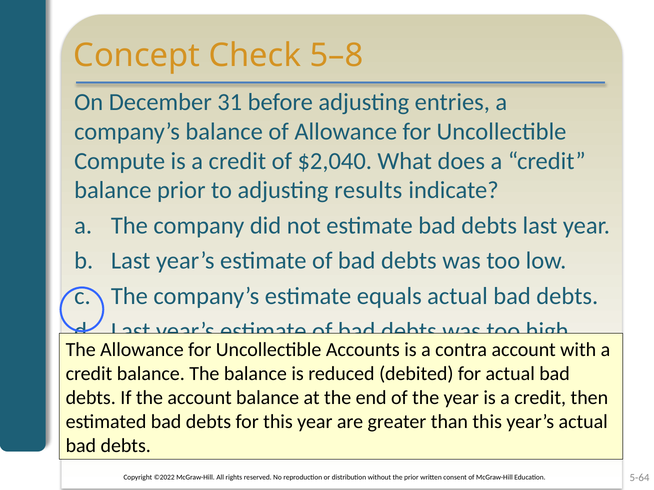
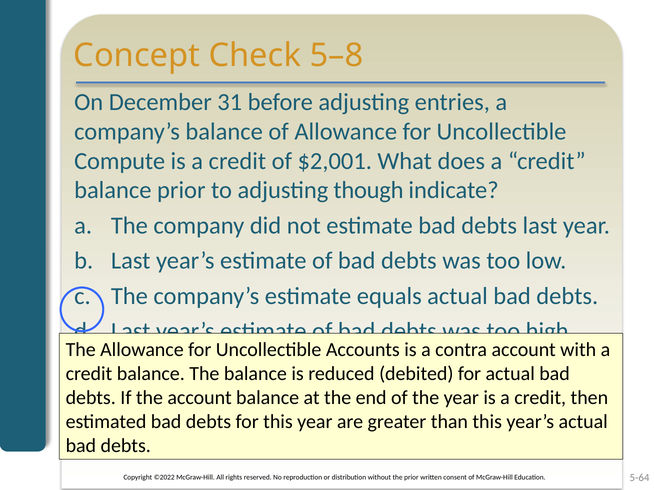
$2,040: $2,040 -> $2,001
results: results -> though
